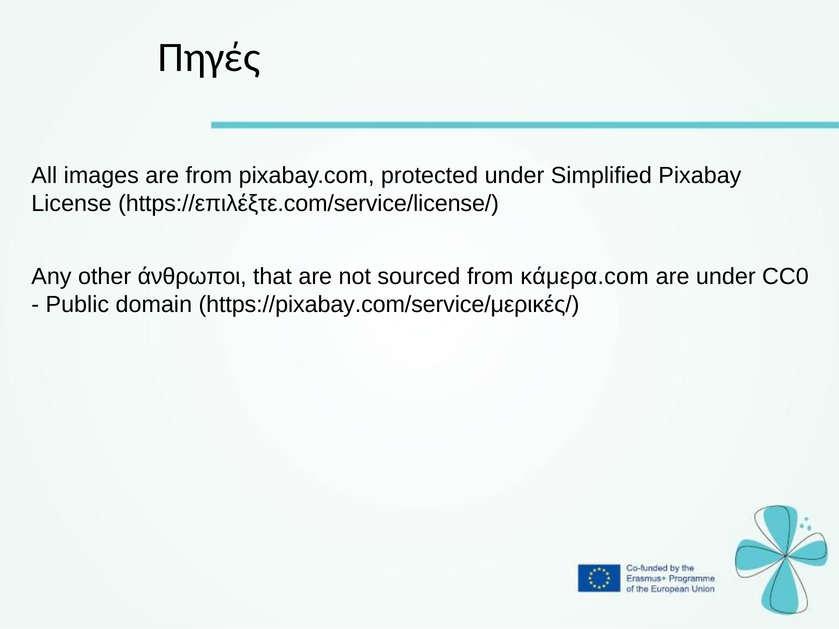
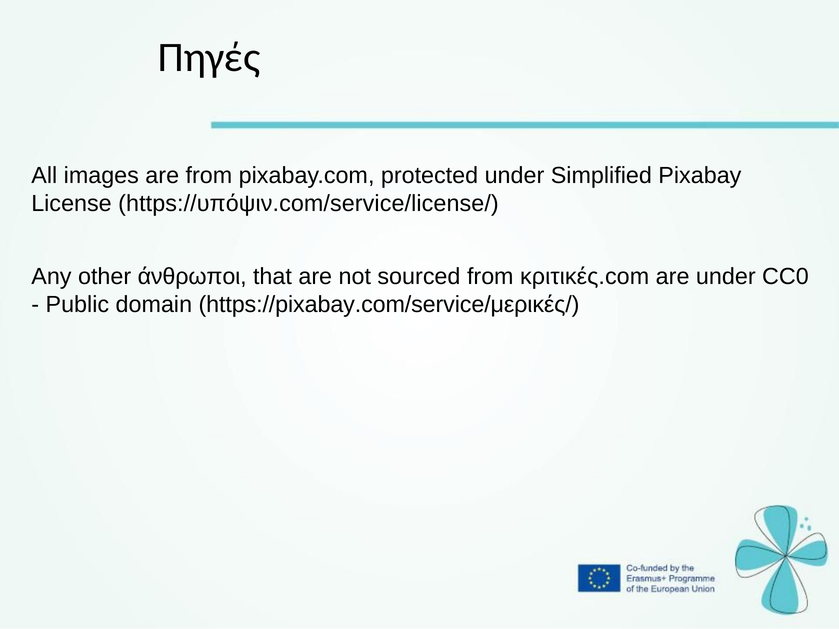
https://επιλέξτε.com/service/license/: https://επιλέξτε.com/service/license/ -> https://υπόψιν.com/service/license/
κάμερα.com: κάμερα.com -> κριτικές.com
